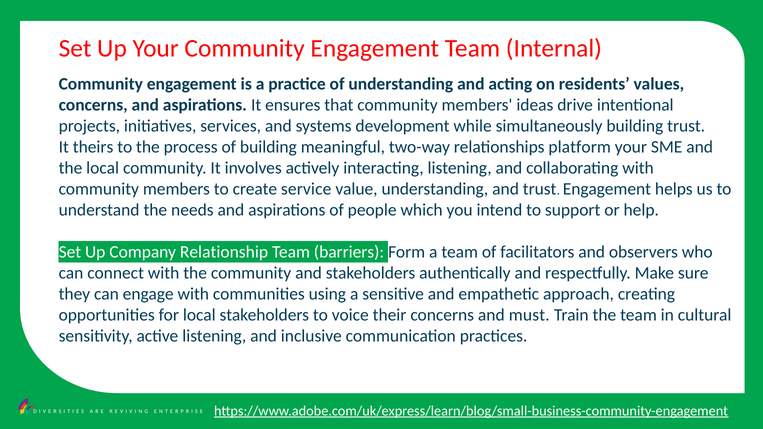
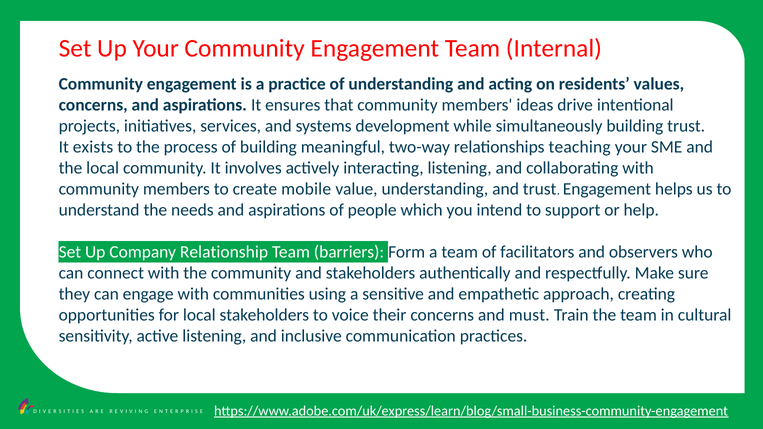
theirs: theirs -> exists
platform: platform -> teaching
service: service -> mobile
